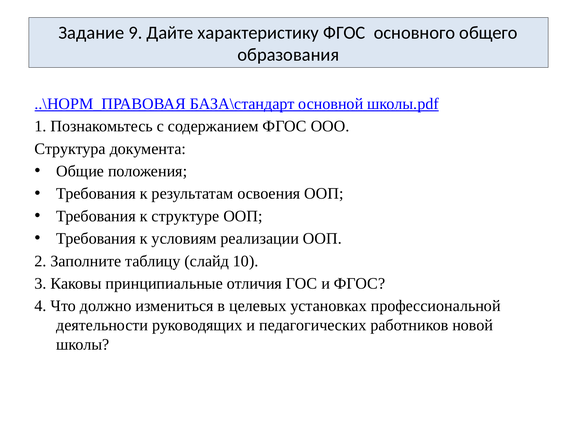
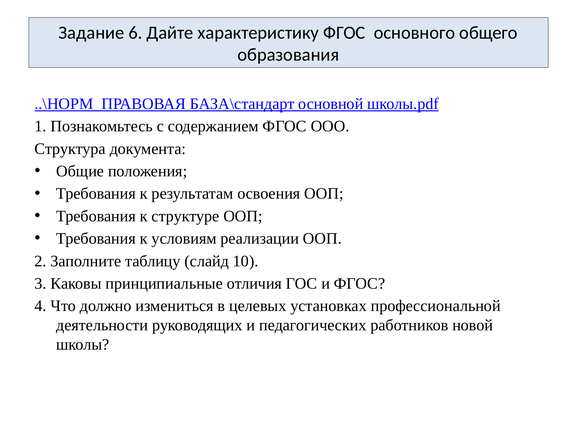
9: 9 -> 6
